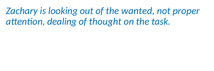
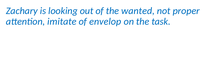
dealing: dealing -> imitate
thought: thought -> envelop
